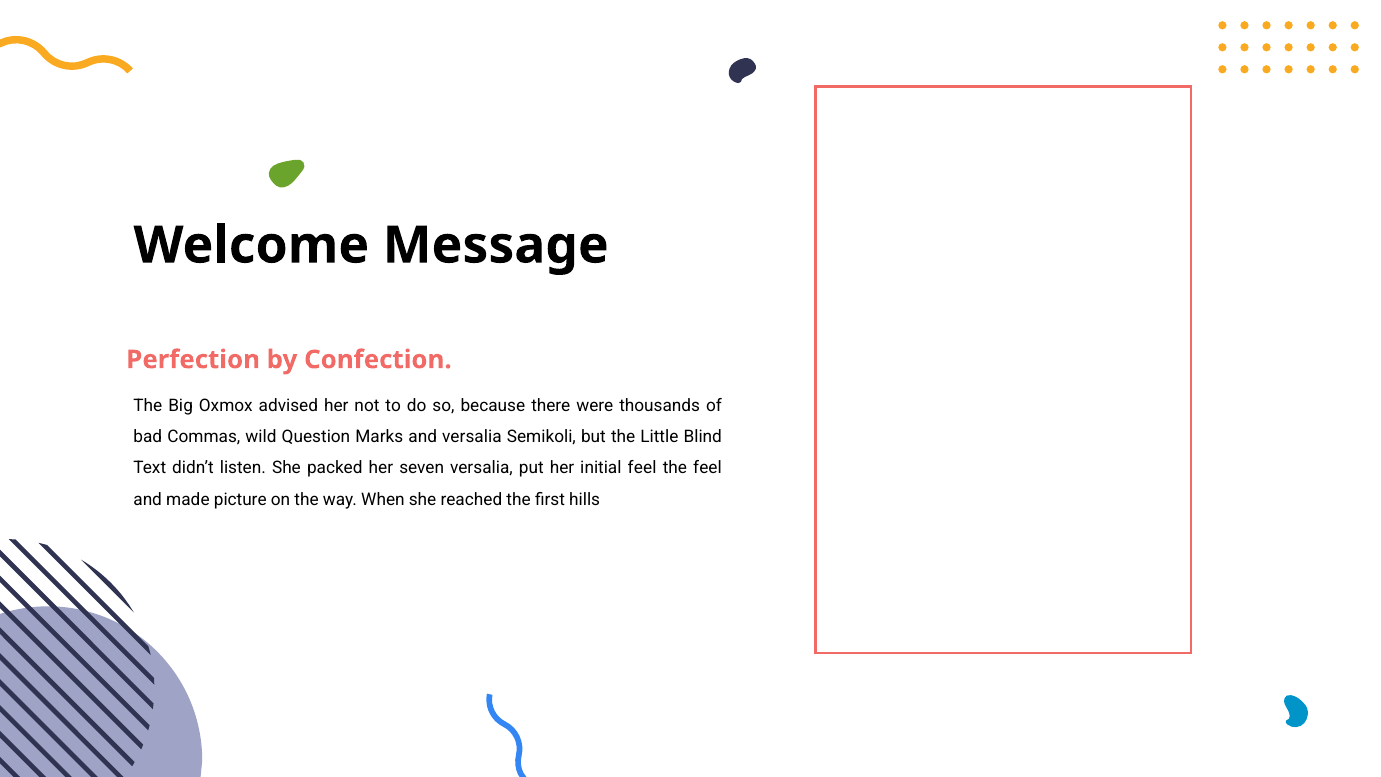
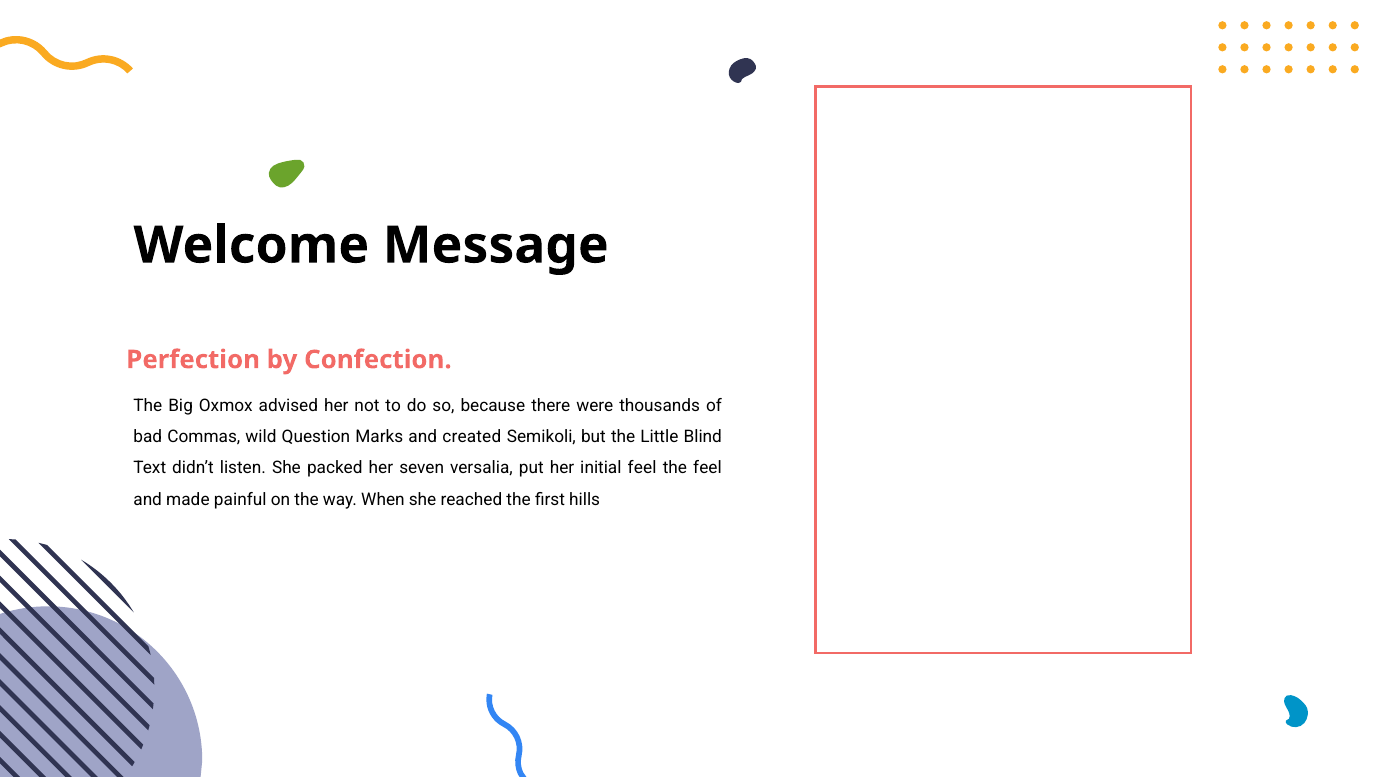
and versalia: versalia -> created
picture: picture -> painful
